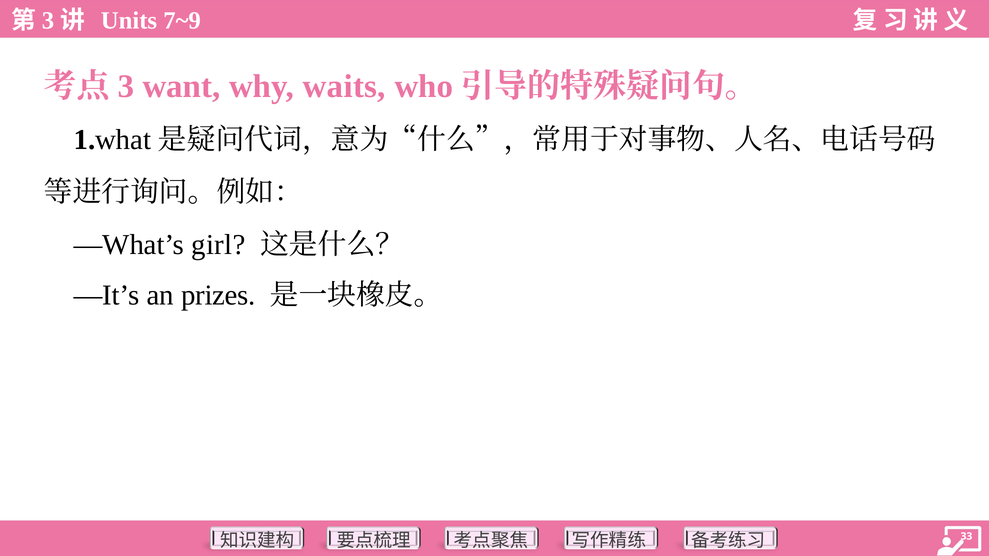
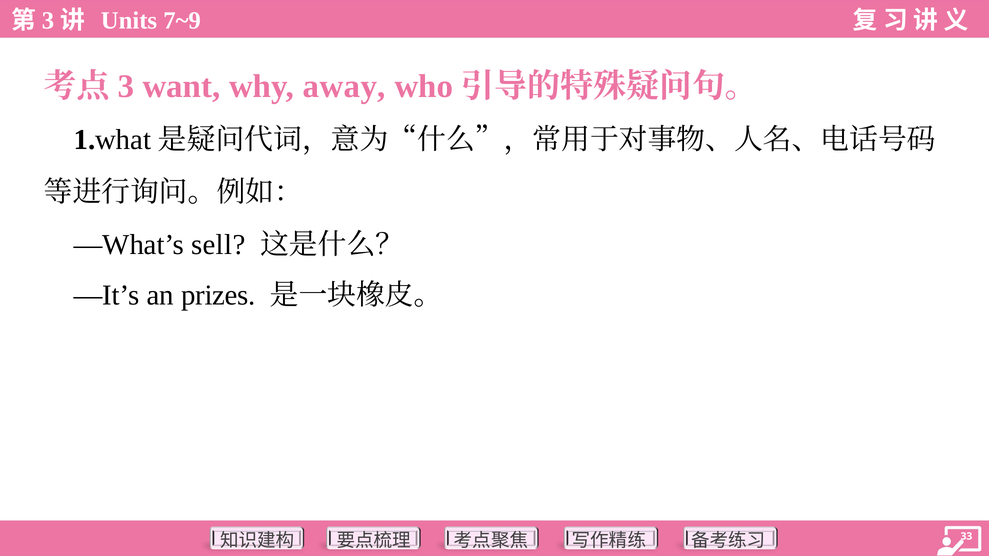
waits: waits -> away
girl: girl -> sell
